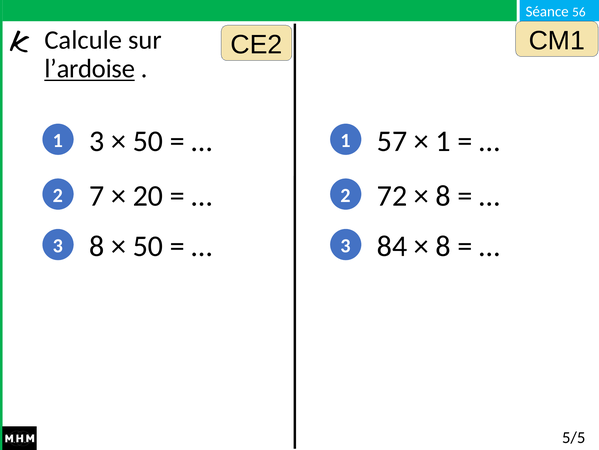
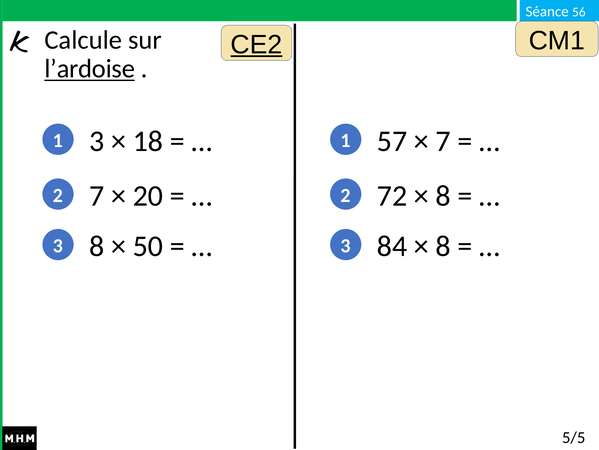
CE2 underline: none -> present
50 at (148, 141): 50 -> 18
1 at (443, 141): 1 -> 7
